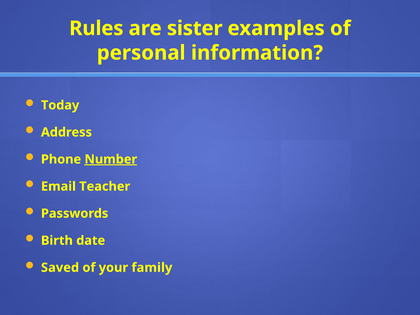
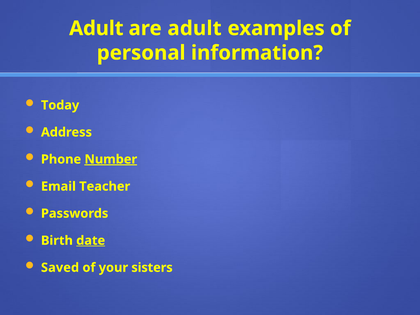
Rules at (96, 28): Rules -> Adult
are sister: sister -> adult
date underline: none -> present
family: family -> sisters
